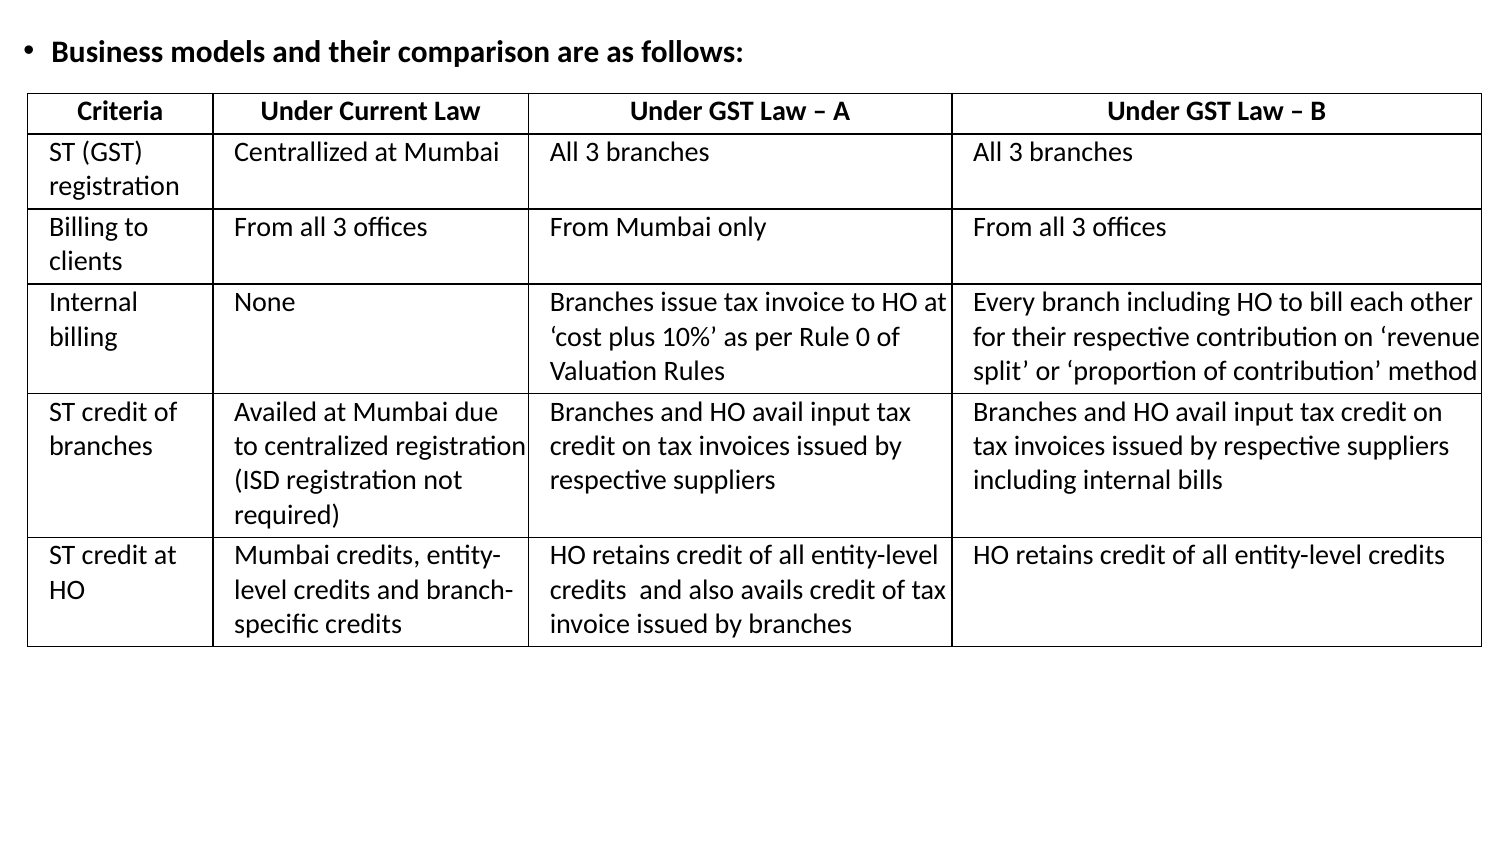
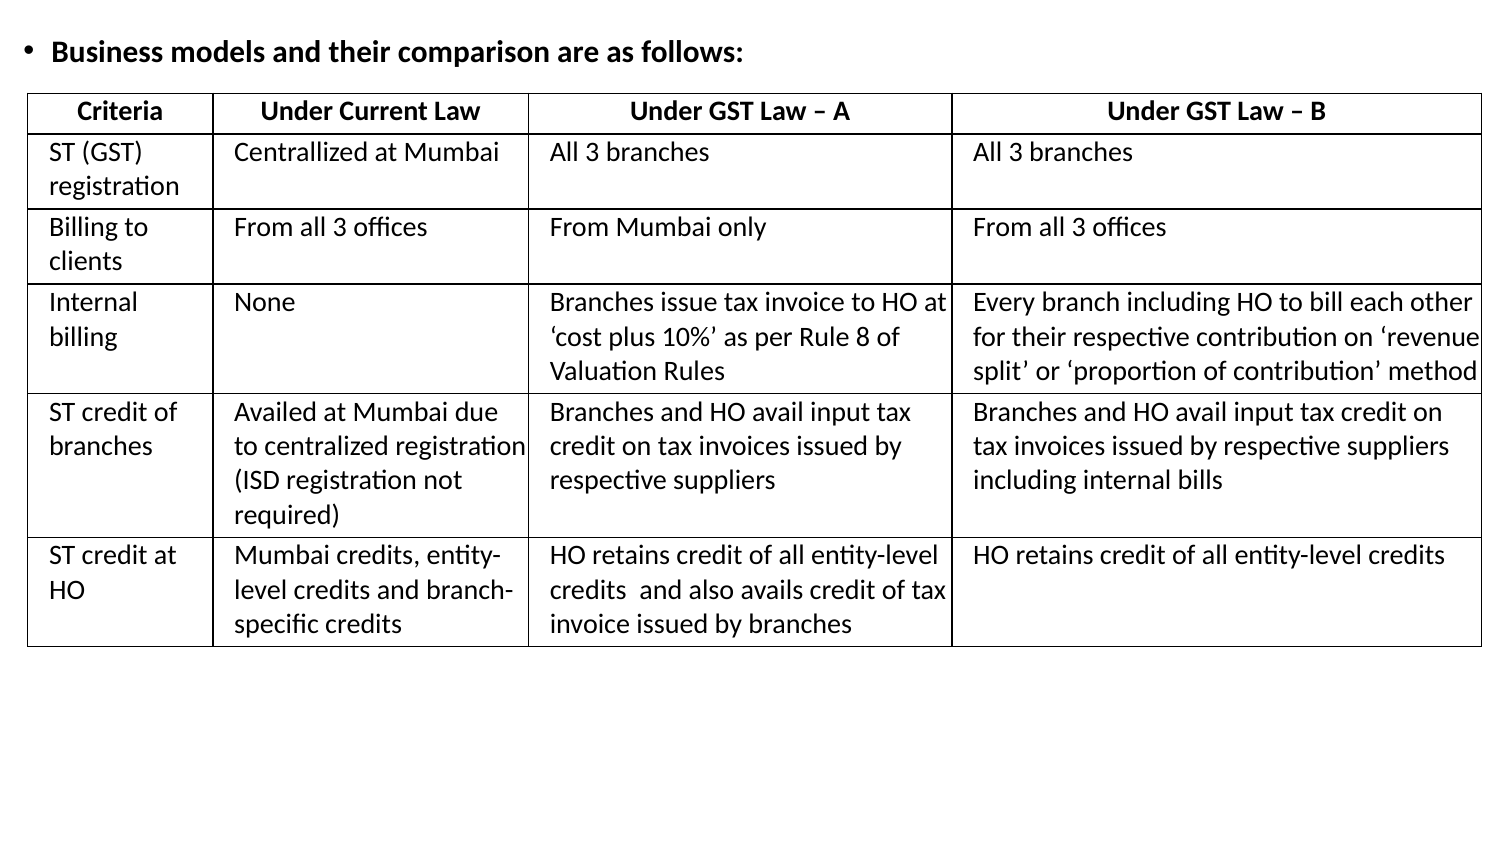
0: 0 -> 8
